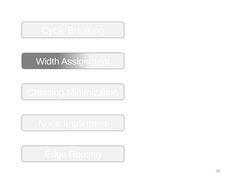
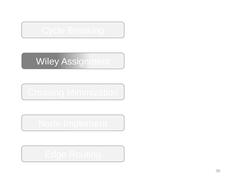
Width: Width -> Wiley
